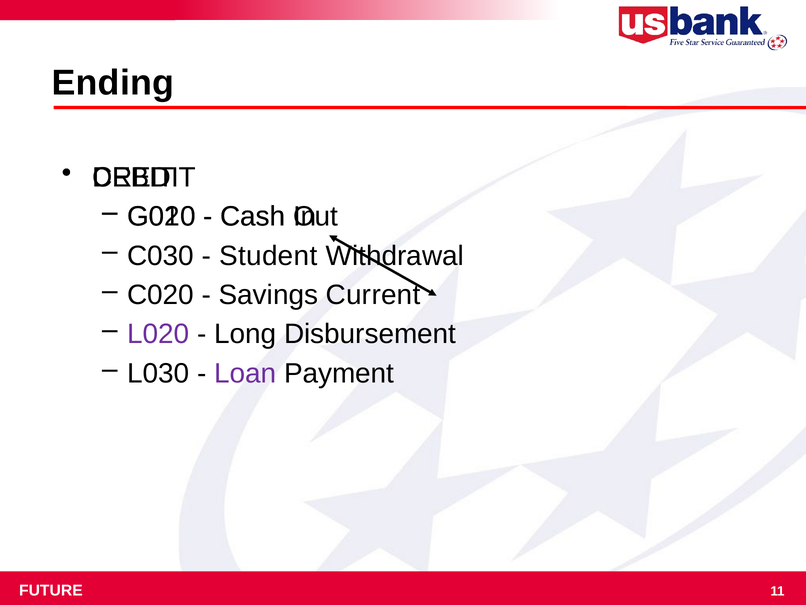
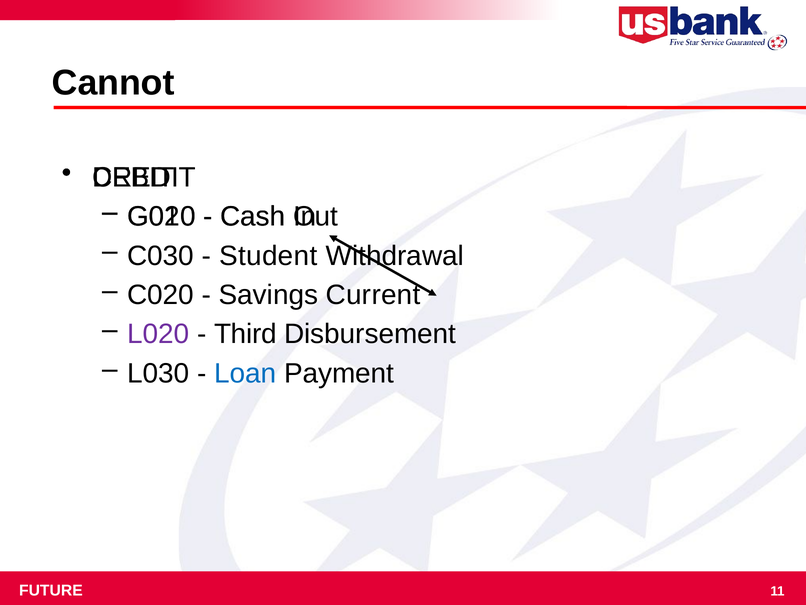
Ending: Ending -> Cannot
Long: Long -> Third
Loan colour: purple -> blue
